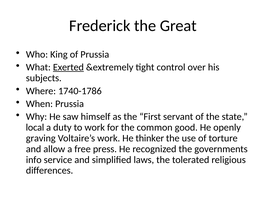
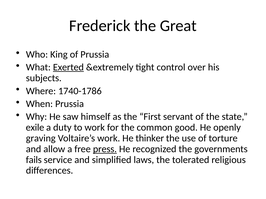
local: local -> exile
press underline: none -> present
info: info -> fails
